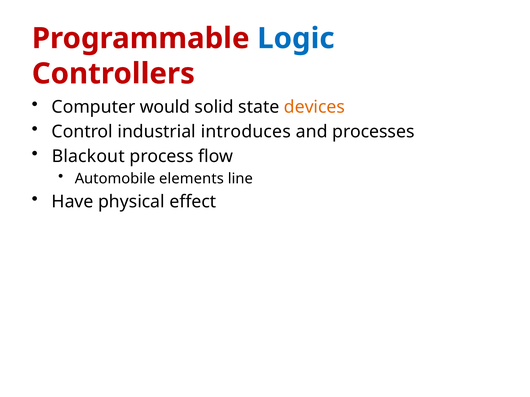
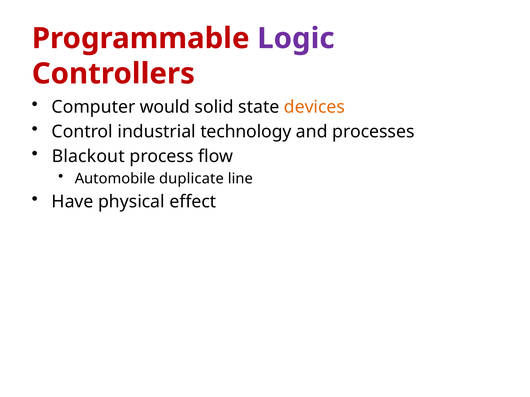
Logic colour: blue -> purple
introduces: introduces -> technology
elements: elements -> duplicate
